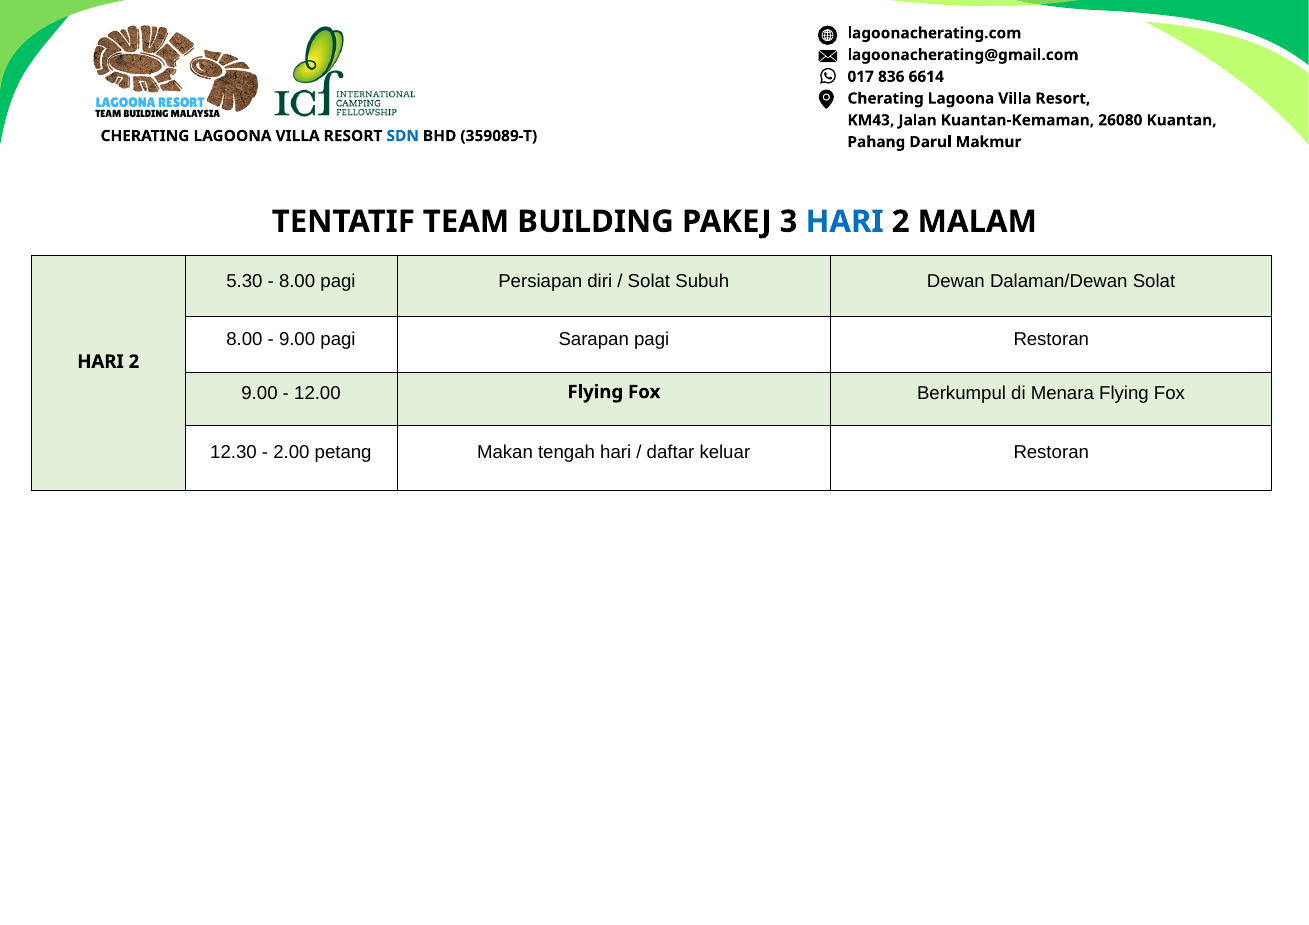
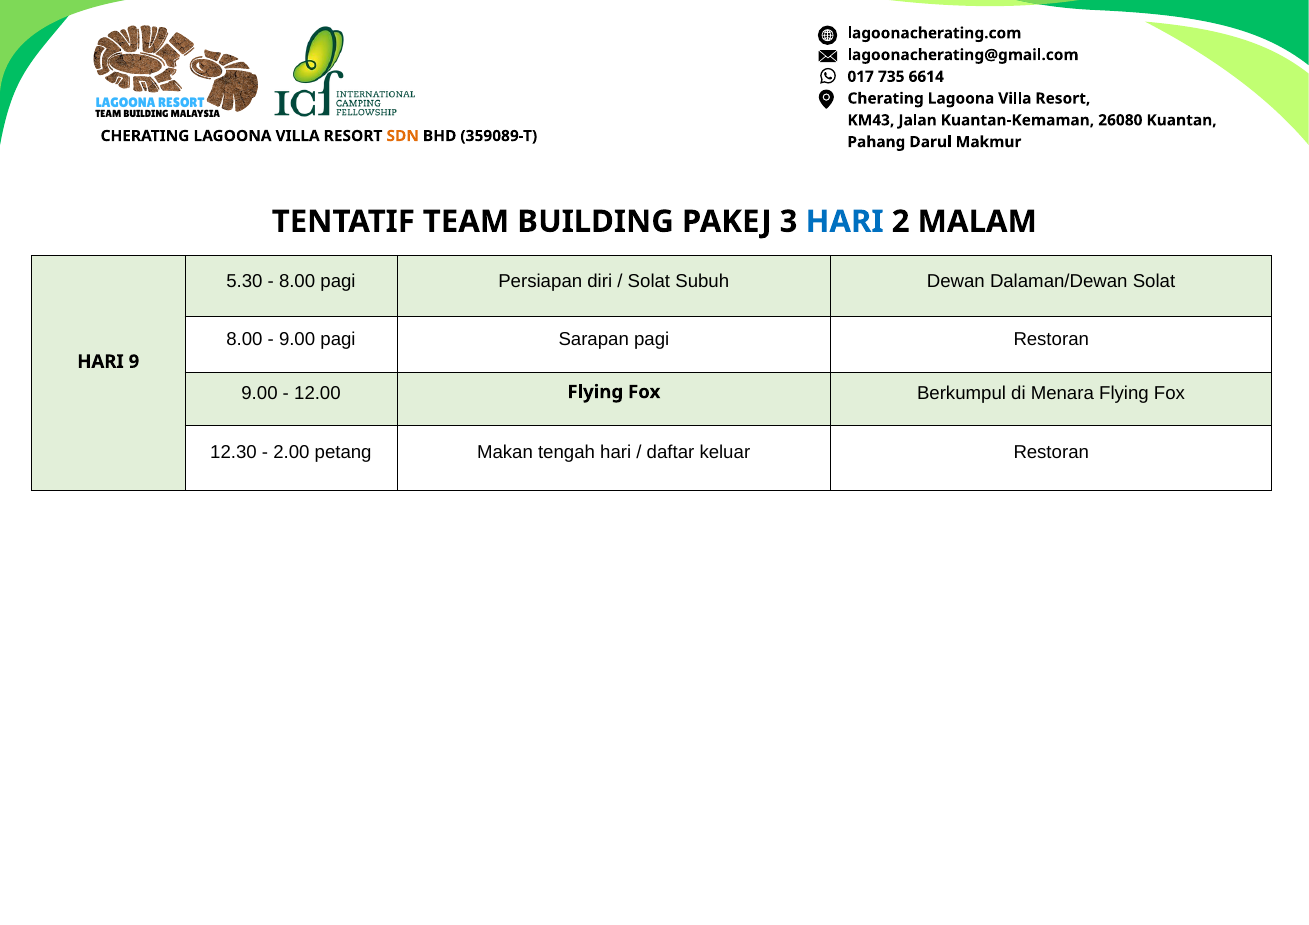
836: 836 -> 735
SDN colour: blue -> orange
2 at (134, 362): 2 -> 9
